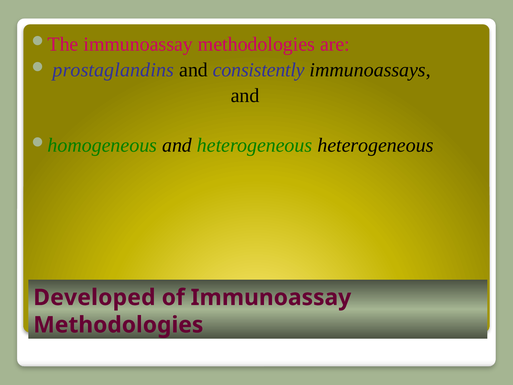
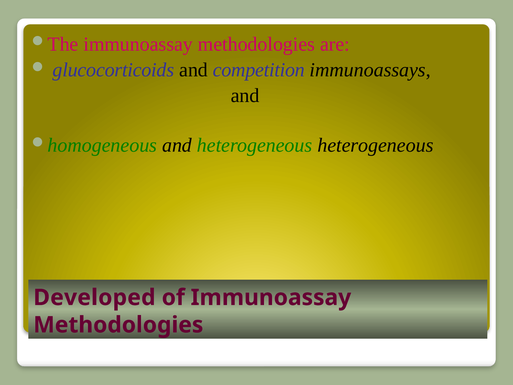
prostaglandins: prostaglandins -> glucocorticoids
consistently: consistently -> competition
